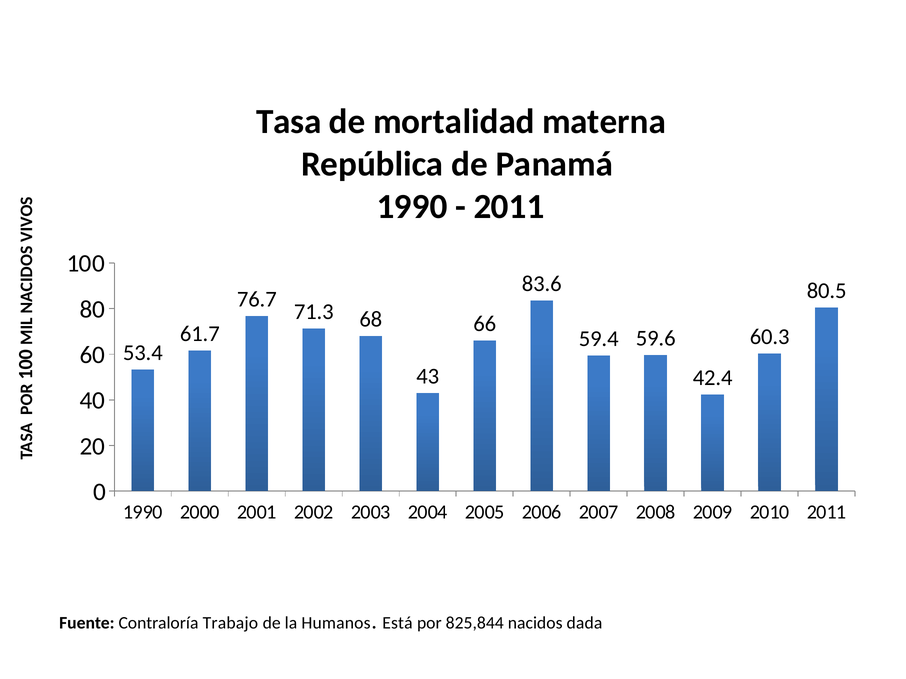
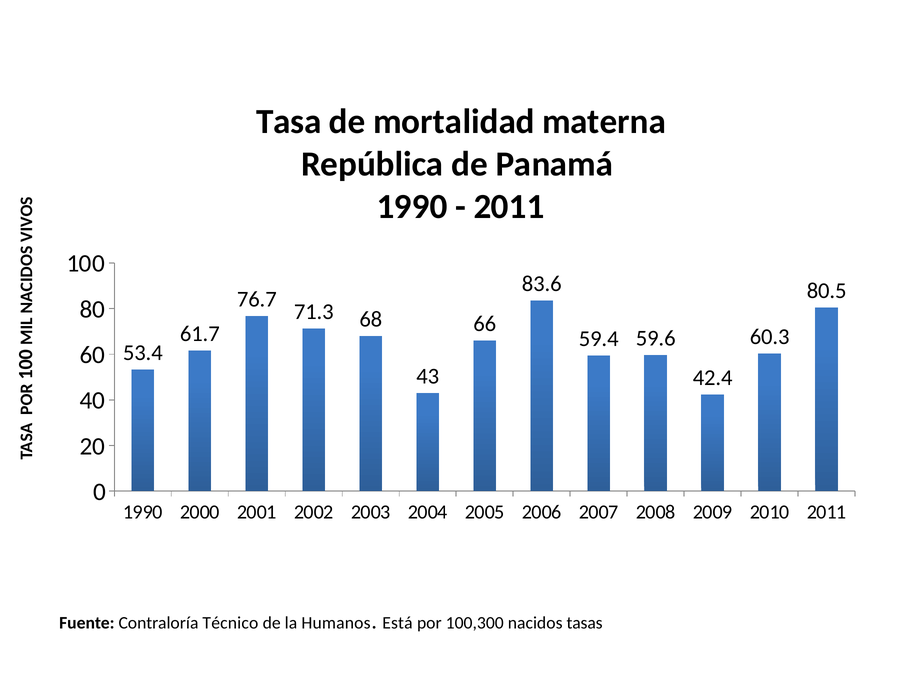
Trabajo: Trabajo -> Técnico
825,844: 825,844 -> 100,300
dada: dada -> tasas
